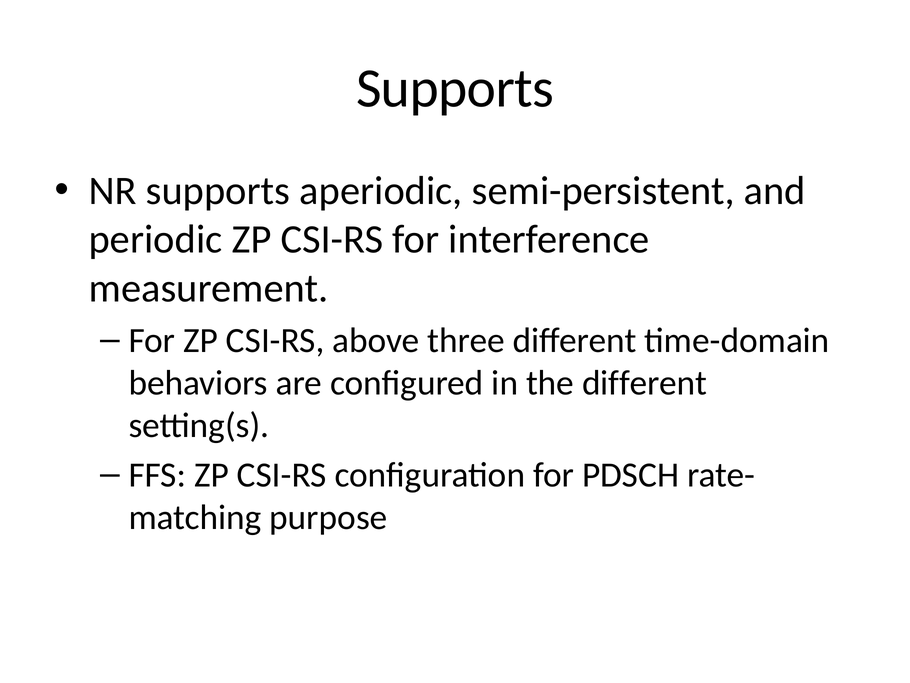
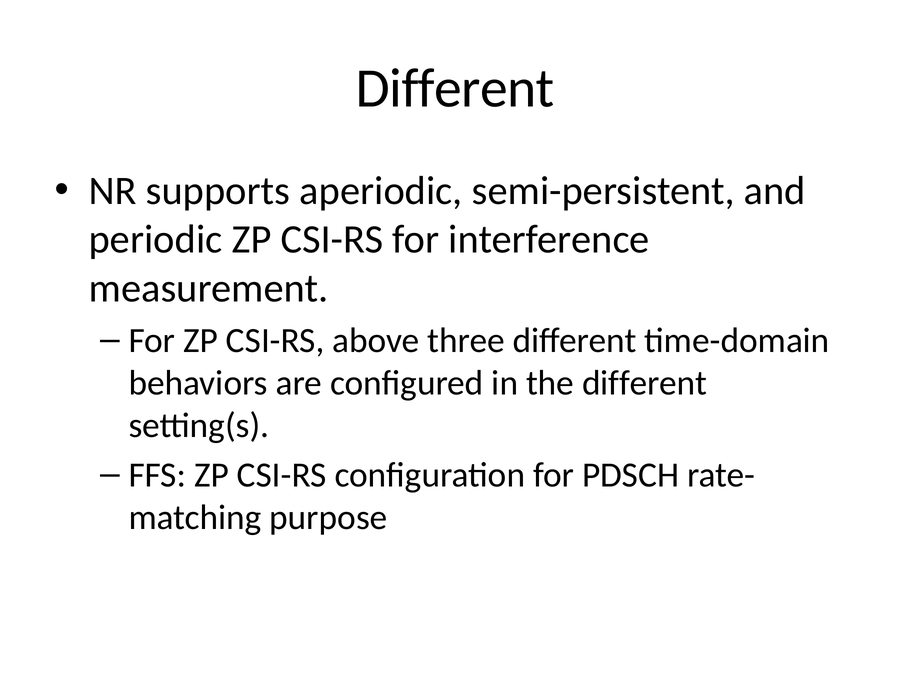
Supports at (455, 88): Supports -> Different
